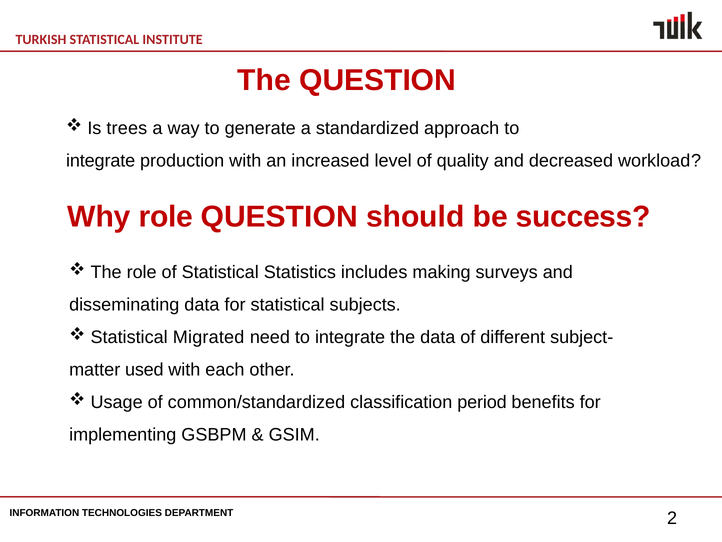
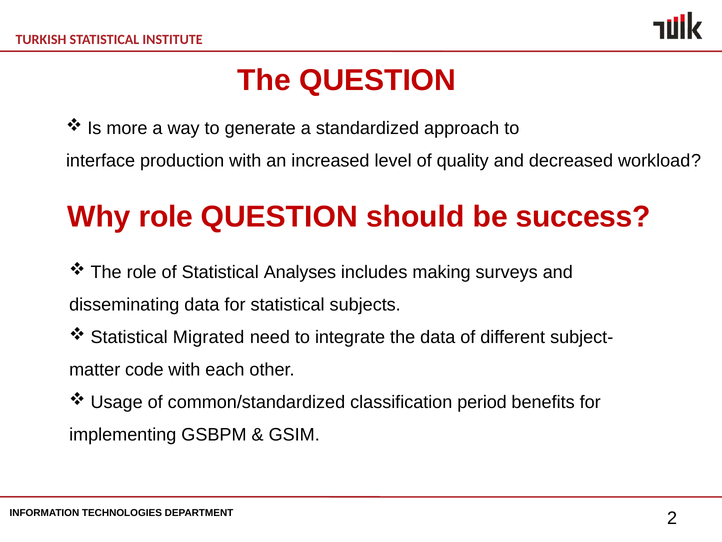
trees: trees -> more
integrate at (101, 160): integrate -> interface
Statistics: Statistics -> Analyses
used: used -> code
